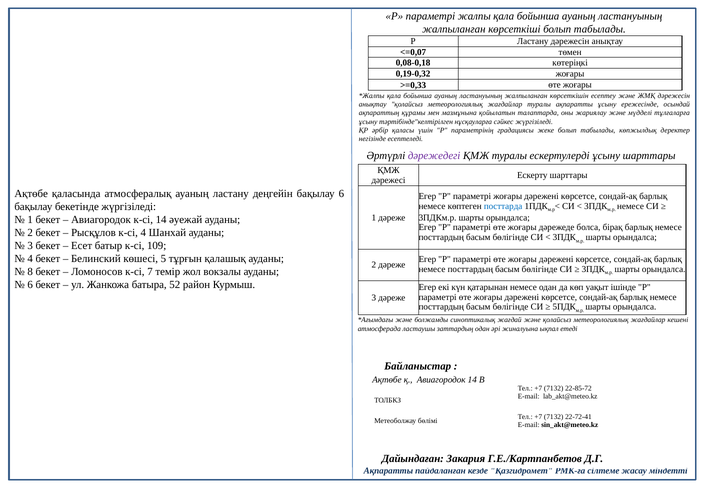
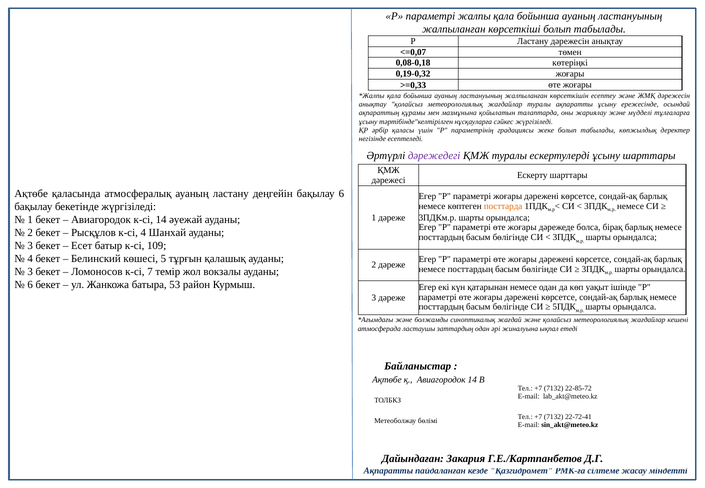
посттарда colour: blue -> orange
8 at (30, 272): 8 -> 3
52: 52 -> 53
